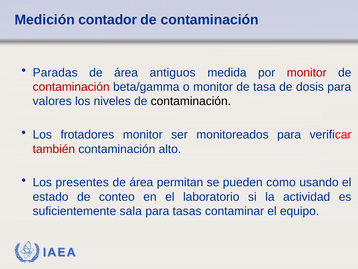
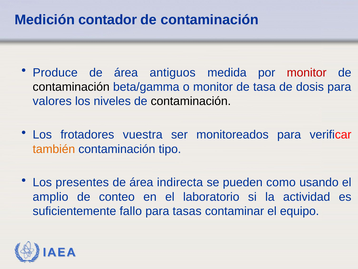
Paradas: Paradas -> Produce
contaminación at (71, 87) colour: red -> black
frotadores monitor: monitor -> vuestra
también colour: red -> orange
alto: alto -> tipo
permitan: permitan -> indirecta
estado: estado -> amplio
sala: sala -> fallo
